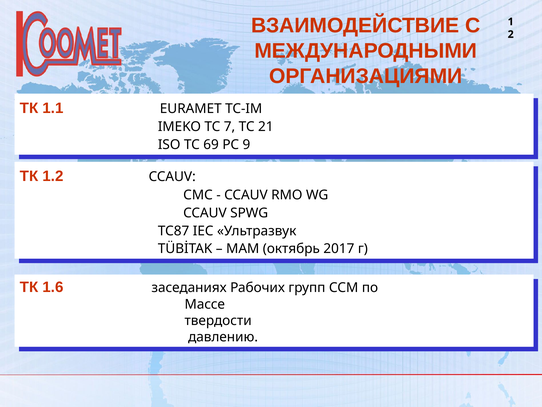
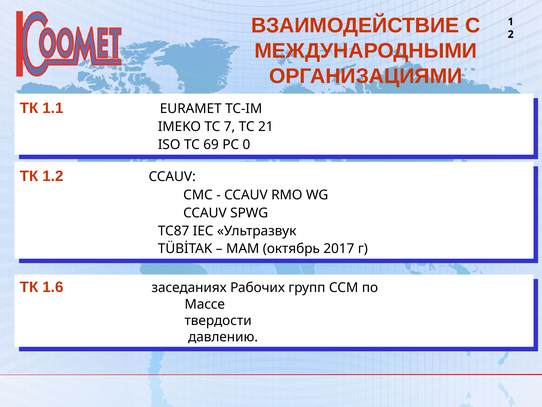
9: 9 -> 0
